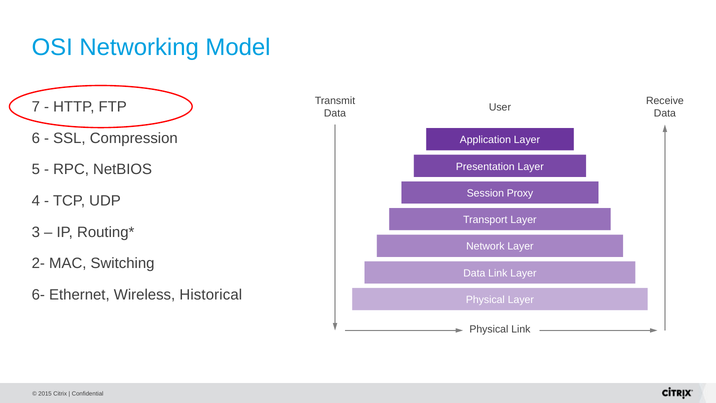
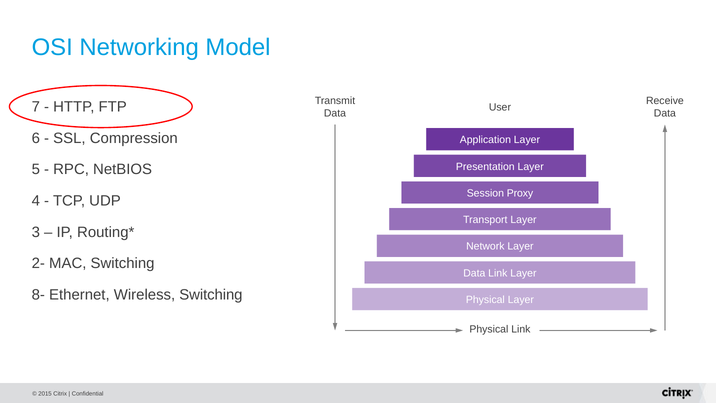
6-: 6- -> 8-
Wireless Historical: Historical -> Switching
